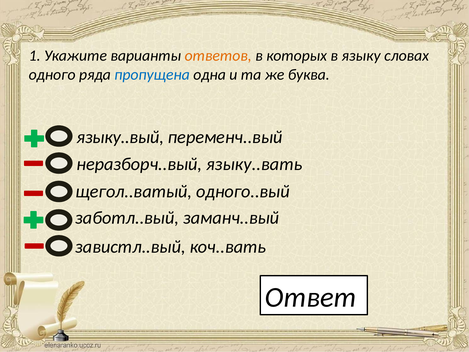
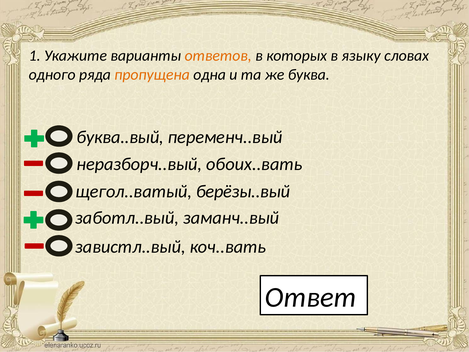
пропущена colour: blue -> orange
языку..вый: языку..вый -> буква..вый
языку..вать: языку..вать -> обоих..вать
одного..вый: одного..вый -> берёзы..вый
